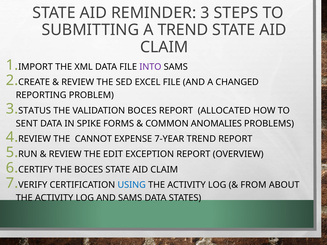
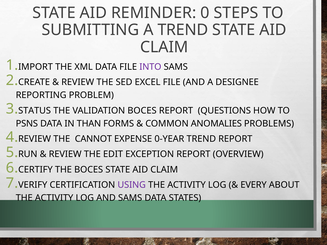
REMINDER 3: 3 -> 0
CHANGED: CHANGED -> DESIGNEE
ALLOCATED: ALLOCATED -> QUESTIONS
SENT: SENT -> PSNS
SPIKE: SPIKE -> THAN
7-YEAR: 7-YEAR -> 0-YEAR
USING colour: blue -> purple
FROM: FROM -> EVERY
